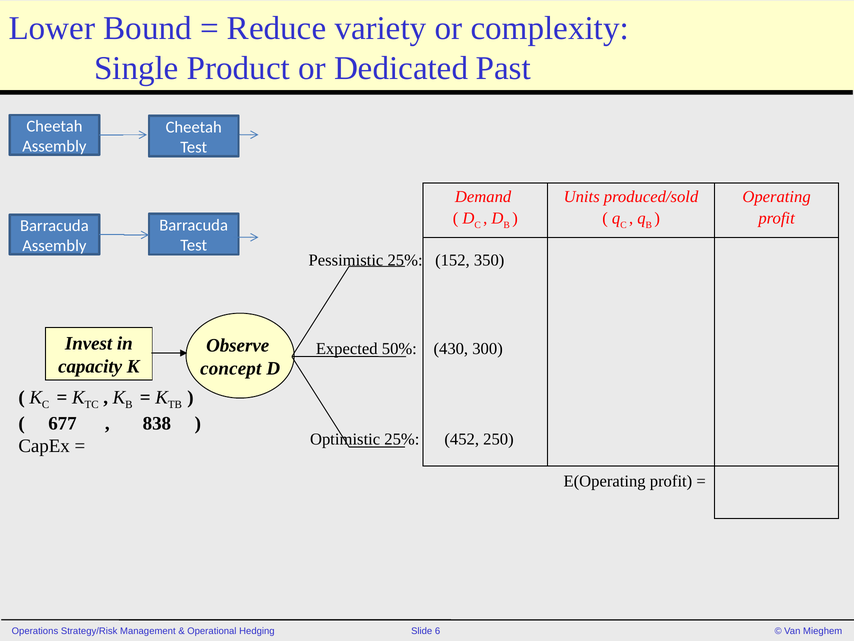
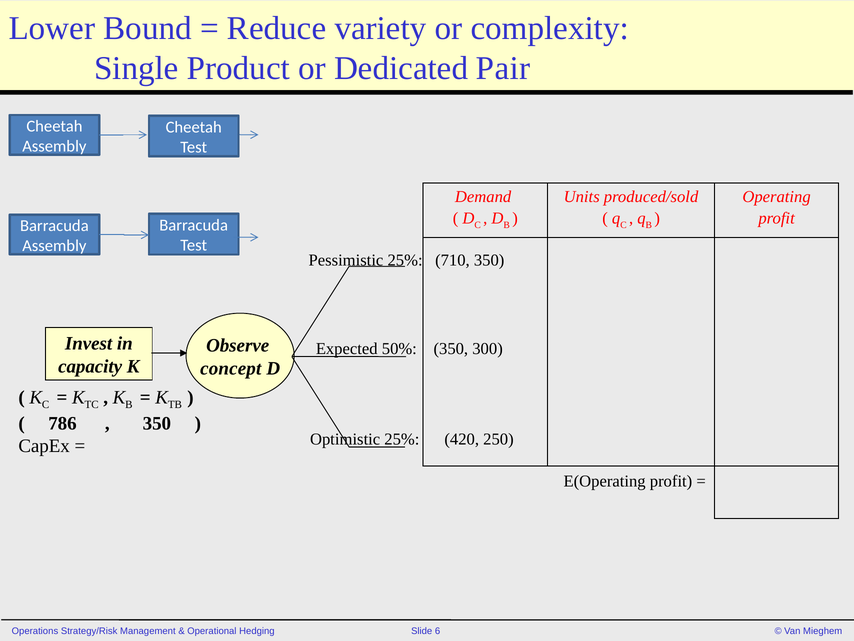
Past: Past -> Pair
152: 152 -> 710
50% 430: 430 -> 350
677: 677 -> 786
838 at (157, 423): 838 -> 350
452: 452 -> 420
